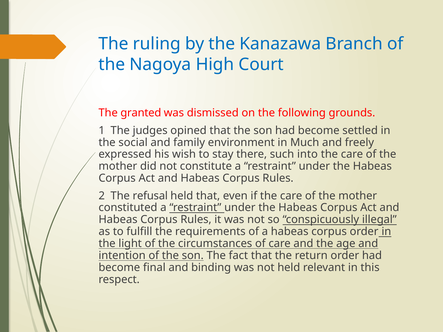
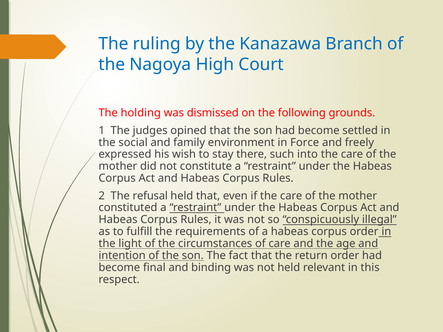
granted: granted -> holding
Much: Much -> Force
